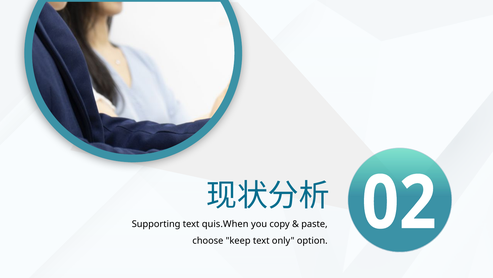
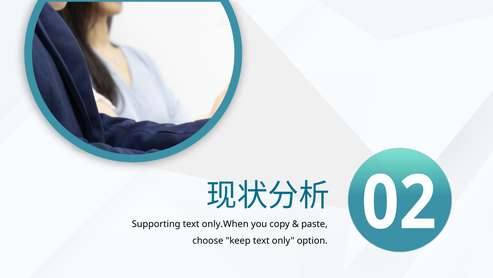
quis.When: quis.When -> only.When
